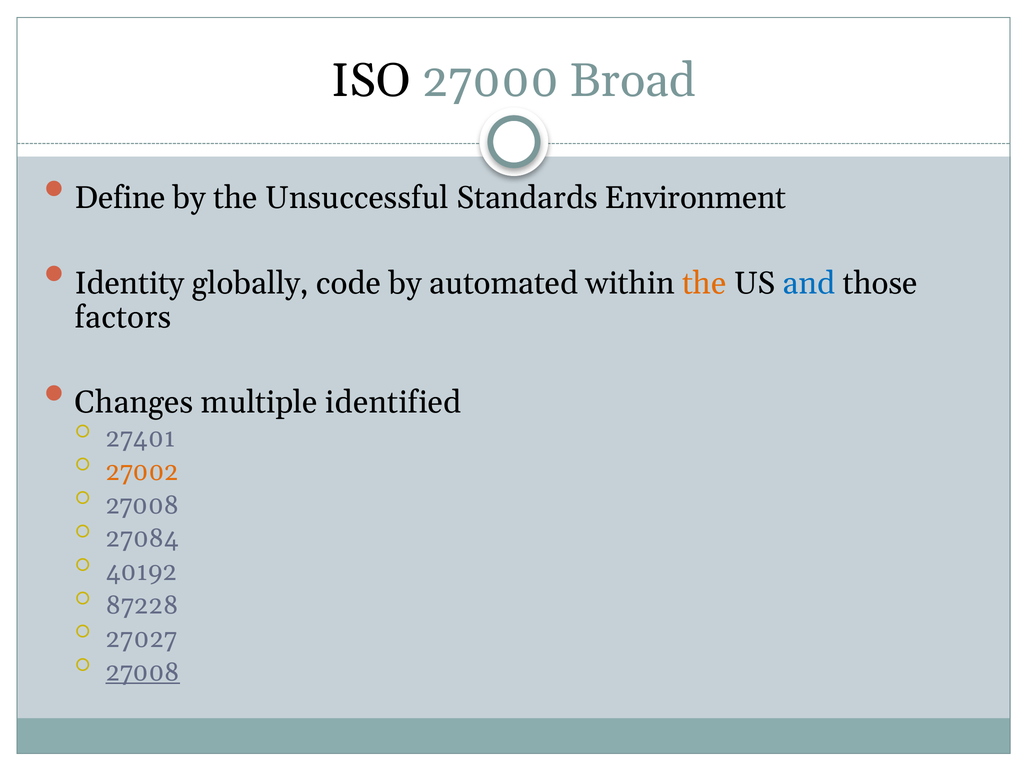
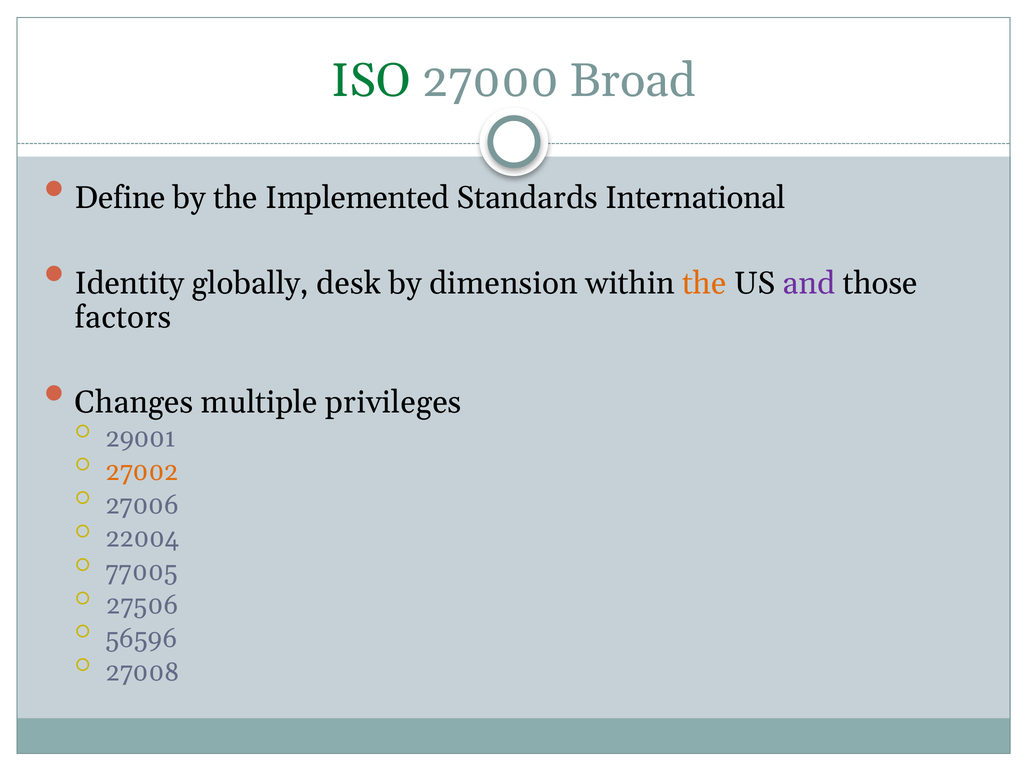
ISO colour: black -> green
Unsuccessful: Unsuccessful -> Implemented
Environment: Environment -> International
code: code -> desk
automated: automated -> dimension
and colour: blue -> purple
identified: identified -> privileges
27401: 27401 -> 29001
27008 at (142, 505): 27008 -> 27006
27084: 27084 -> 22004
40192: 40192 -> 77005
87228: 87228 -> 27506
27027: 27027 -> 56596
27008 at (143, 672) underline: present -> none
